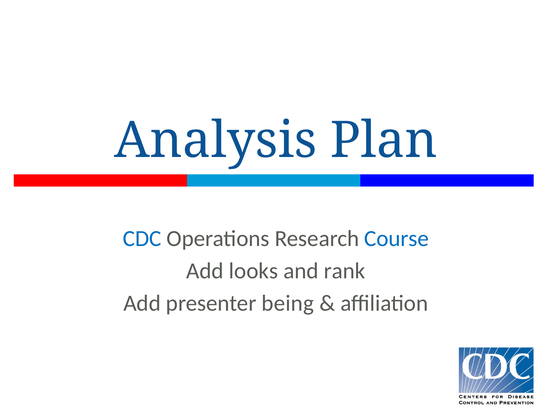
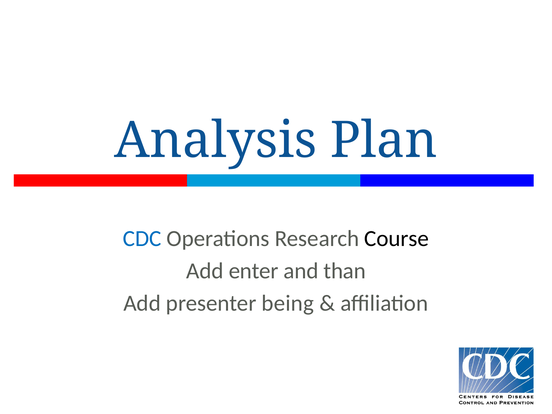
Course colour: blue -> black
looks: looks -> enter
rank: rank -> than
